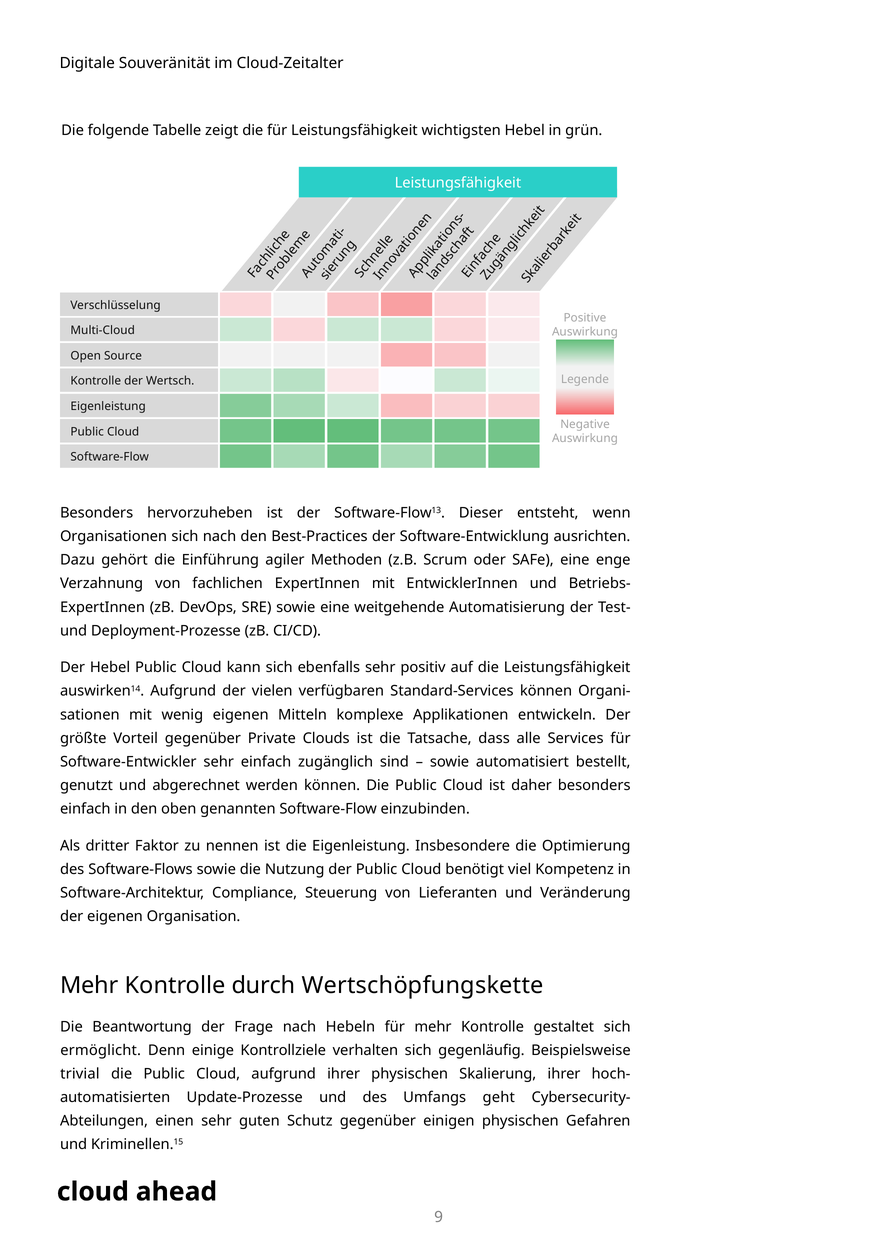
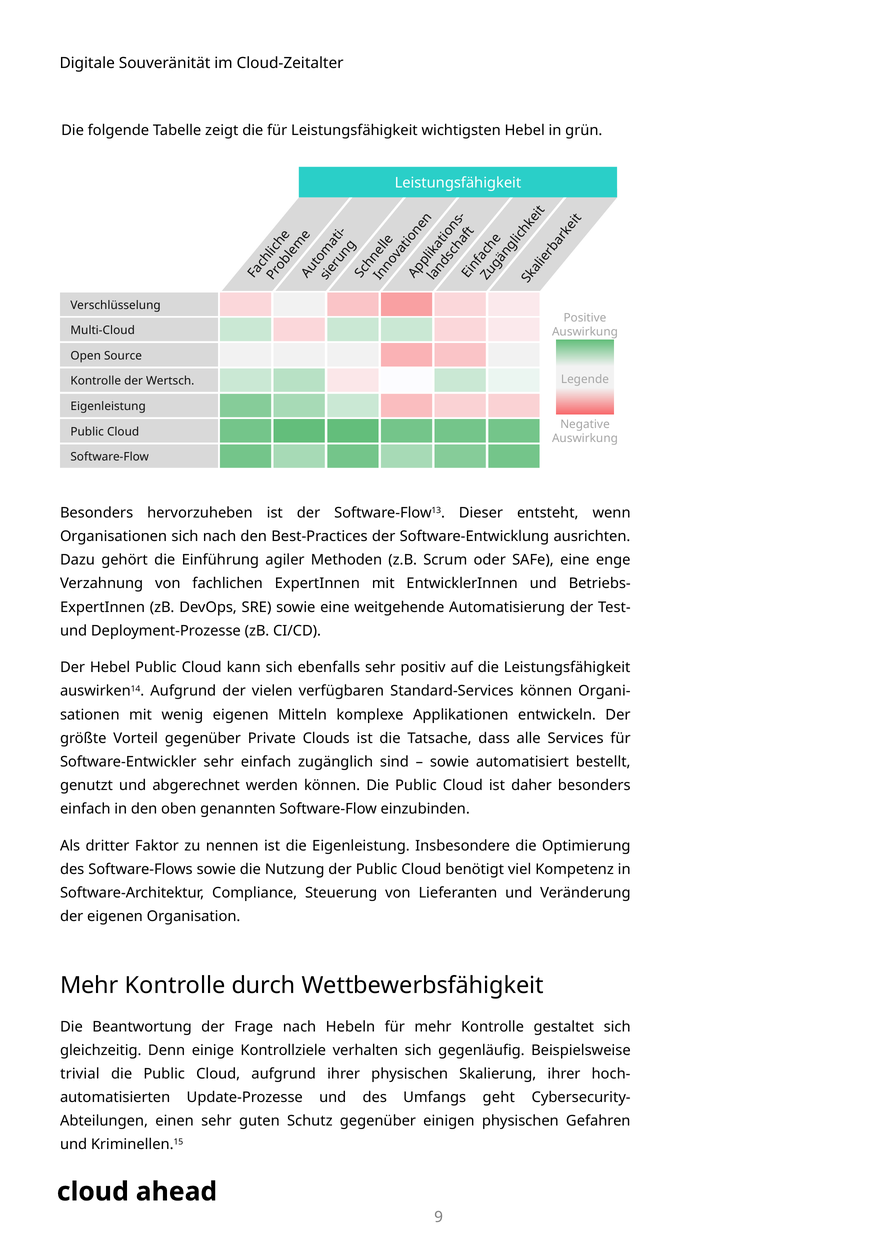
Wertschöpfungskette: Wertschöpfungskette -> Wettbewerbsfähigkeit
ermöglicht: ermöglicht -> gleichzeitig
